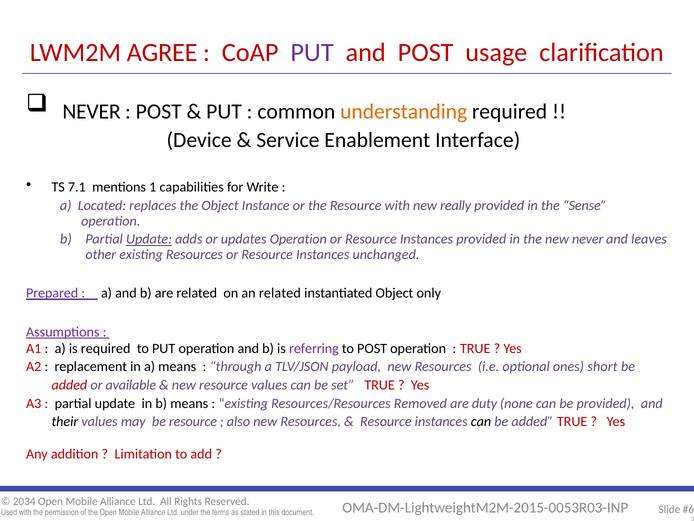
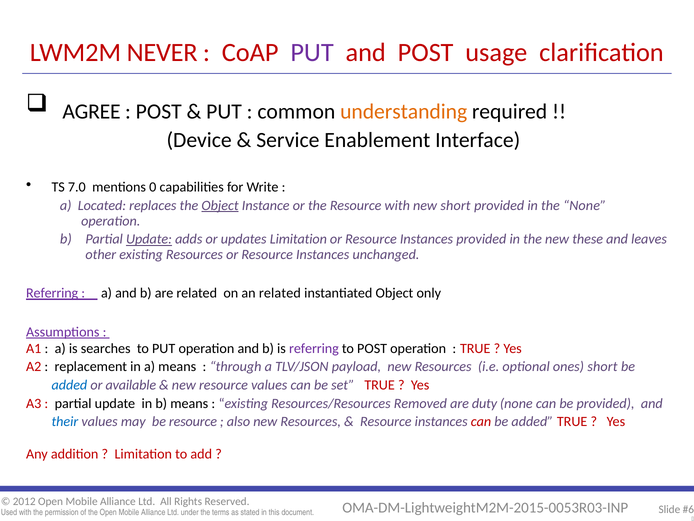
AGREE: AGREE -> NEVER
NEVER at (92, 112): NEVER -> AGREE
7.1: 7.1 -> 7.0
1: 1 -> 0
Object at (220, 205) underline: none -> present
new really: really -> short
the Sense: Sense -> None
updates Operation: Operation -> Limitation
new never: never -> these
Prepared at (52, 293): Prepared -> Referring
is required: required -> searches
added at (69, 385) colour: red -> blue
their colour: black -> blue
can at (481, 421) colour: black -> red
2034: 2034 -> 2012
